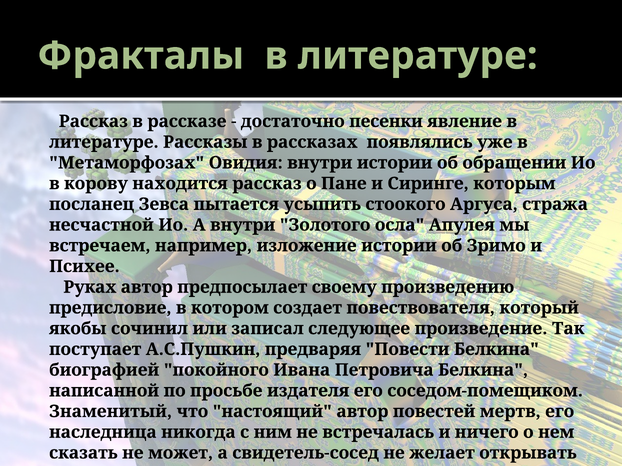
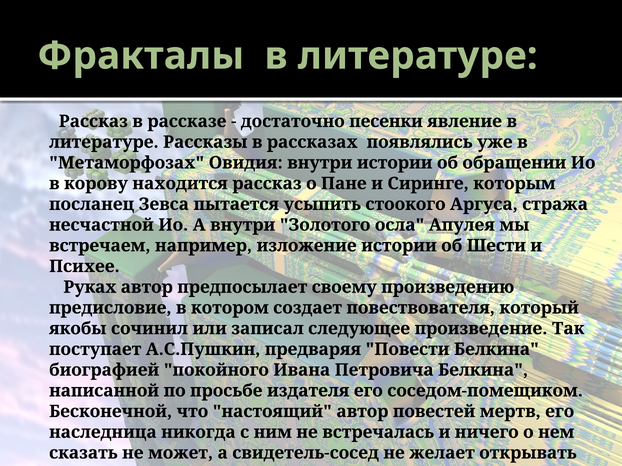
Зримо: Зримо -> Шести
Знаменитый: Знаменитый -> Бесконечной
